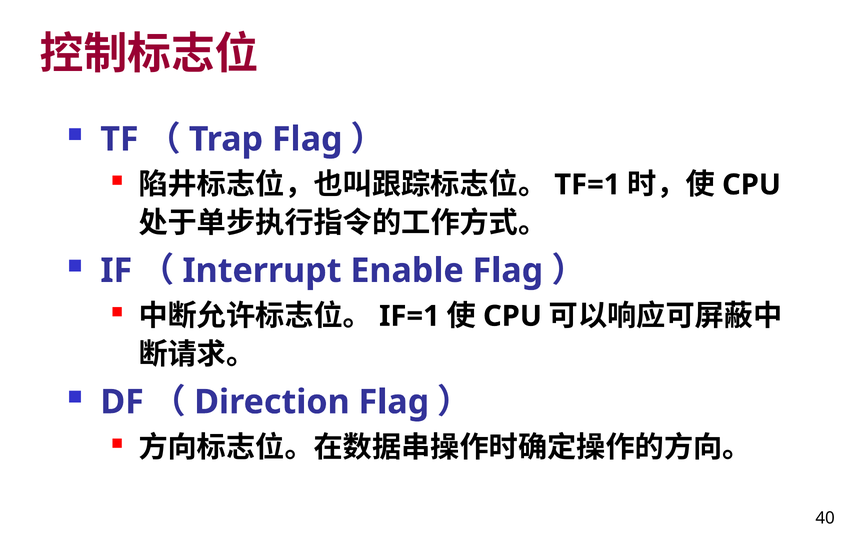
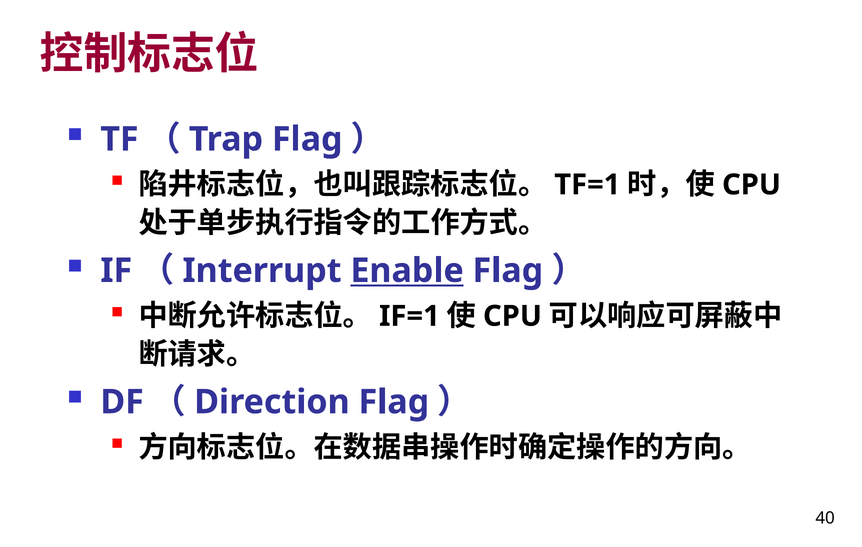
Enable underline: none -> present
